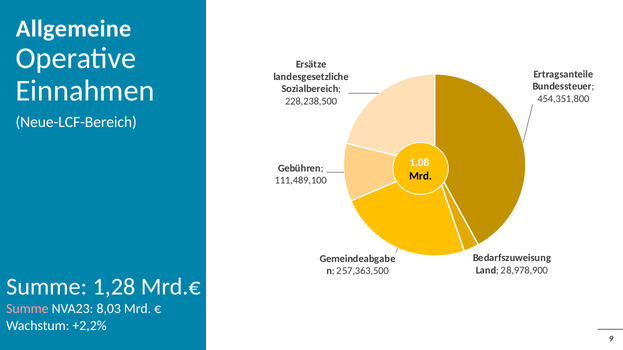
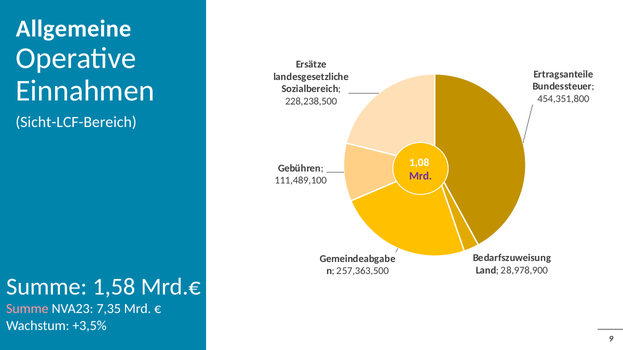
Neue-LCF-Bereich: Neue-LCF-Bereich -> Sicht-LCF-Bereich
Mrd at (421, 176) colour: black -> purple
1,28: 1,28 -> 1,58
8,03: 8,03 -> 7,35
+2,2%: +2,2% -> +3,5%
